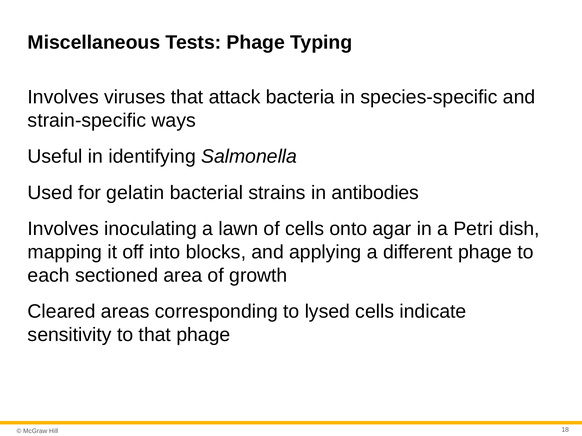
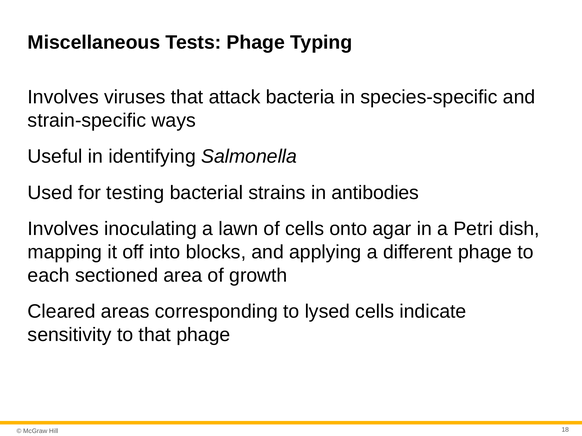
gelatin: gelatin -> testing
